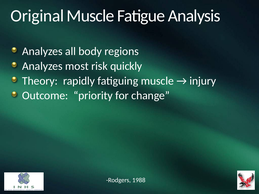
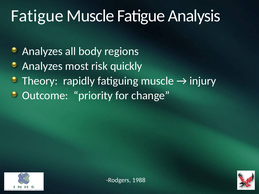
Original at (37, 16): Original -> Fatigue
